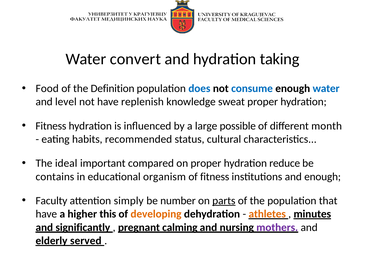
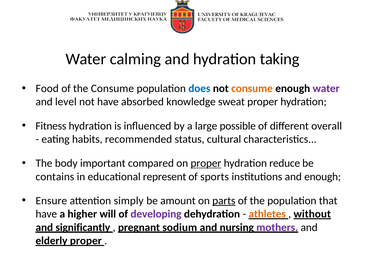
convert: convert -> calming
the Definition: Definition -> Consume
consume at (252, 89) colour: blue -> orange
water at (326, 89) colour: blue -> purple
replenish: replenish -> absorbed
month: month -> overall
ideal: ideal -> body
proper at (206, 164) underline: none -> present
organism: organism -> represent
of fitness: fitness -> sports
Faculty: Faculty -> Ensure
number: number -> amount
this: this -> will
developing colour: orange -> purple
minutes: minutes -> without
calming: calming -> sodium
elderly served: served -> proper
